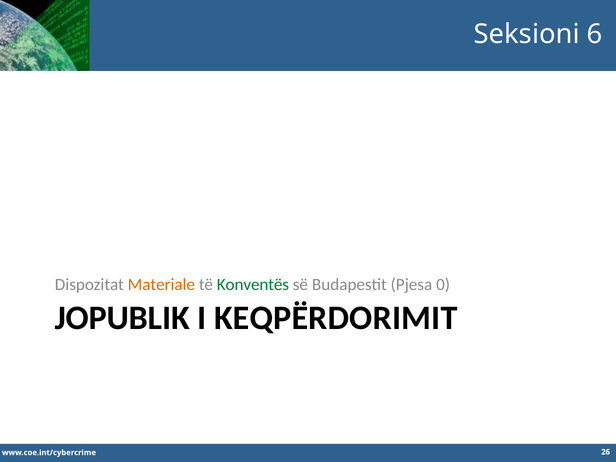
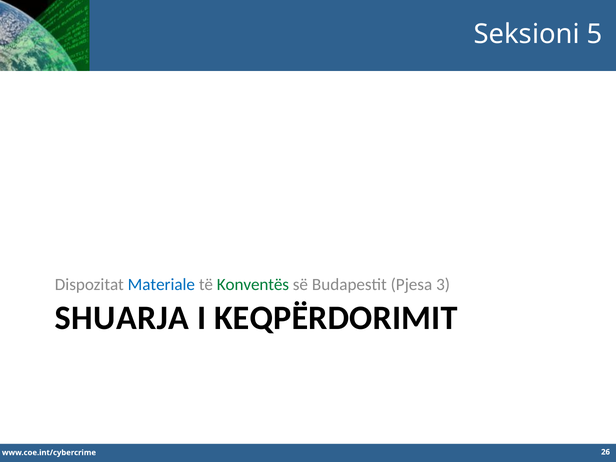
6: 6 -> 5
Materiale colour: orange -> blue
0: 0 -> 3
JOPUBLIK: JOPUBLIK -> SHUARJA
